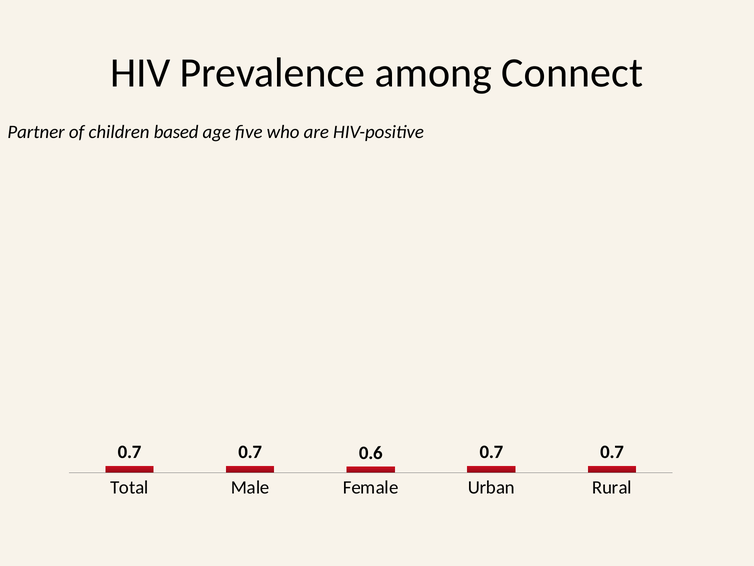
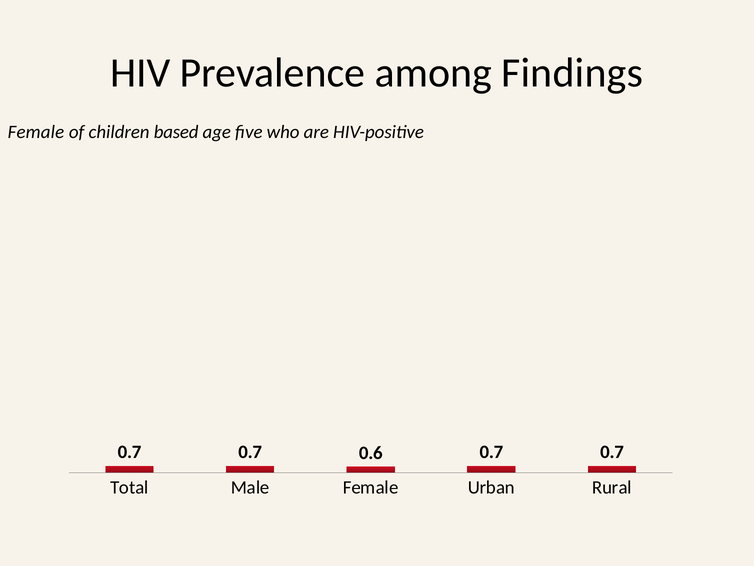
Connect: Connect -> Findings
Partner at (36, 132): Partner -> Female
